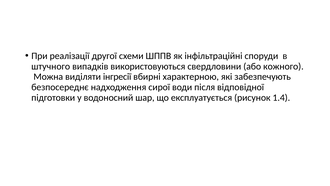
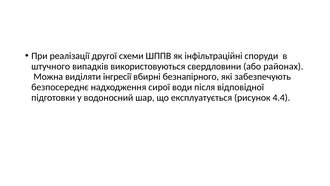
кожного: кожного -> районах
характерною: характерною -> безнапірного
1.4: 1.4 -> 4.4
